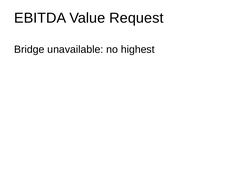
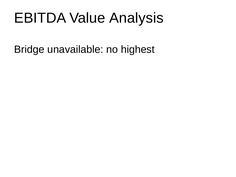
Request: Request -> Analysis
